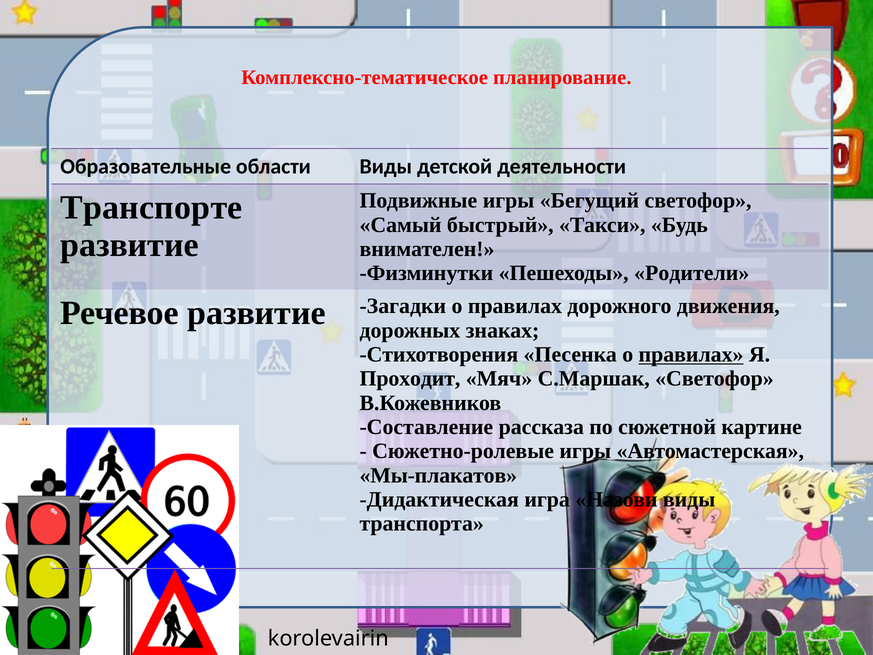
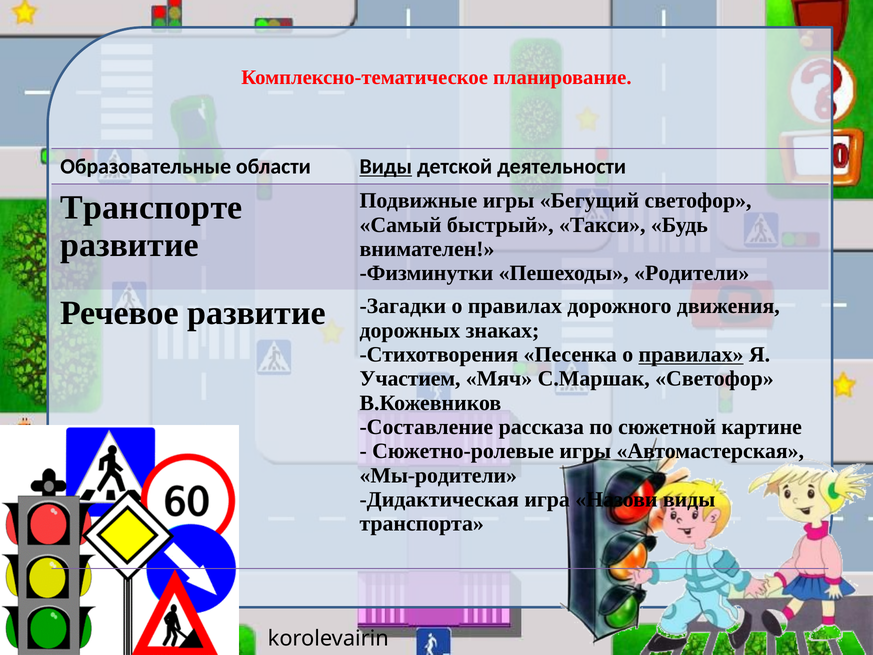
Виды at (386, 167) underline: none -> present
Проходит: Проходит -> Участием
Мы-плакатов: Мы-плакатов -> Мы-родители
